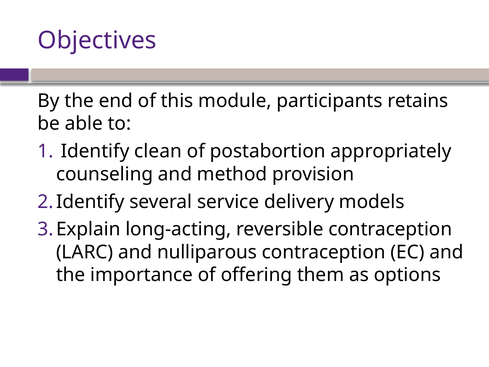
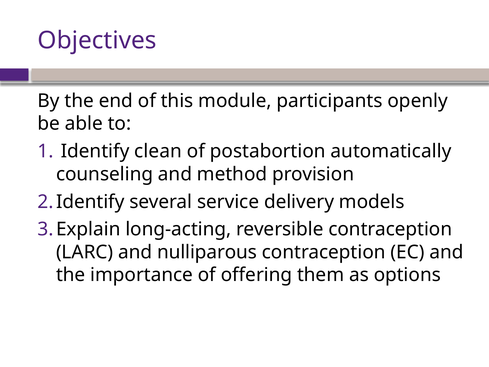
retains: retains -> openly
appropriately: appropriately -> automatically
